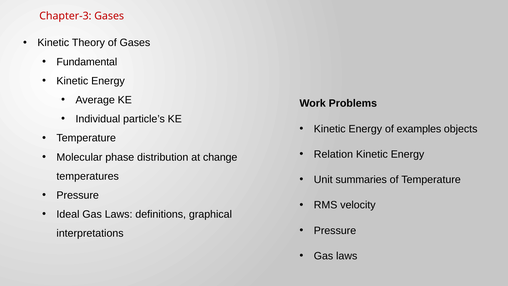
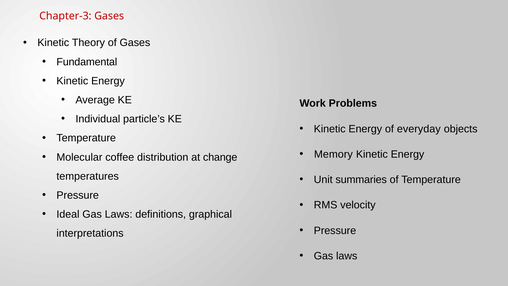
examples: examples -> everyday
Relation: Relation -> Memory
phase: phase -> coffee
